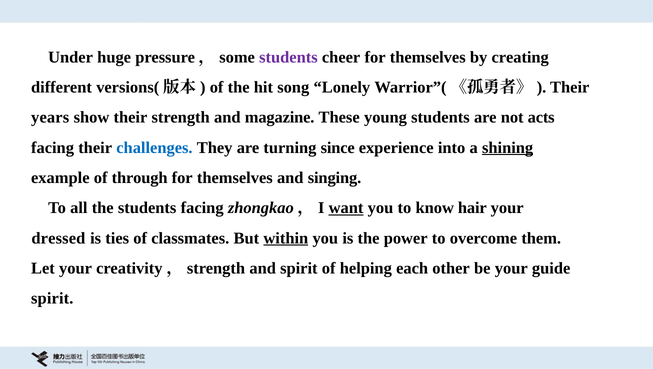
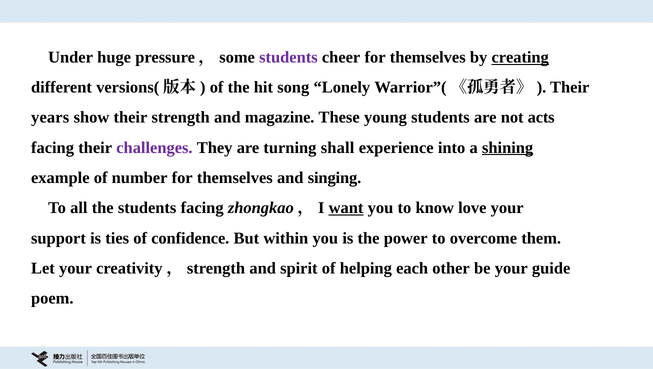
creating underline: none -> present
challenges colour: blue -> purple
since: since -> shall
through: through -> number
hair: hair -> love
dressed: dressed -> support
classmates: classmates -> confidence
within underline: present -> none
spirit at (52, 299): spirit -> poem
